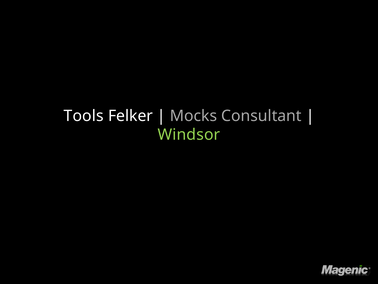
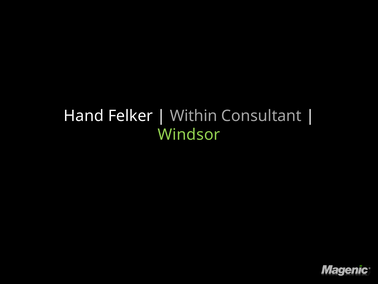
Tools: Tools -> Hand
Mocks: Mocks -> Within
